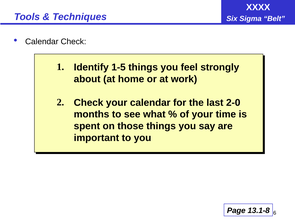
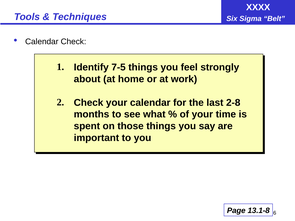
1-5: 1-5 -> 7-5
2-0: 2-0 -> 2-8
